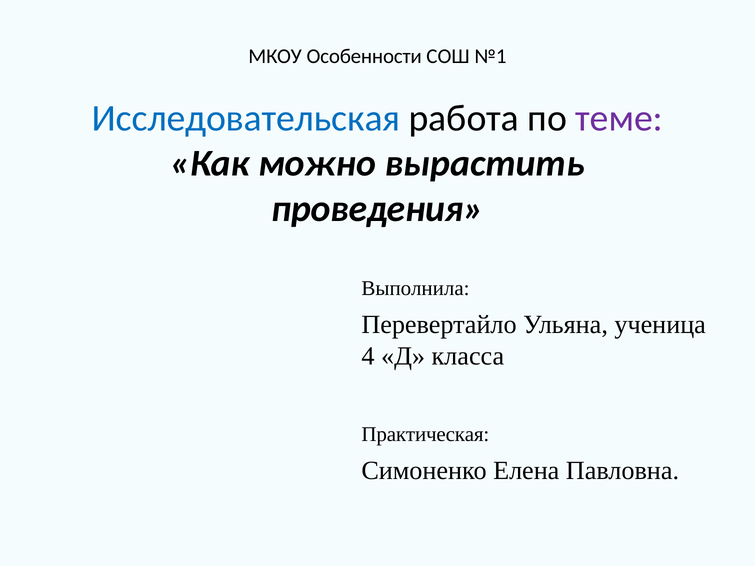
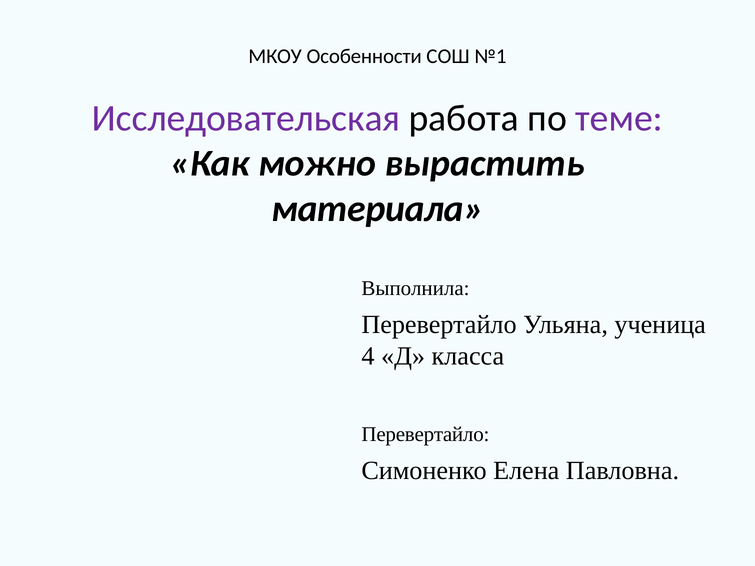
Исследовательская colour: blue -> purple
проведения: проведения -> материала
Практическая at (425, 434): Практическая -> Перевертайло
